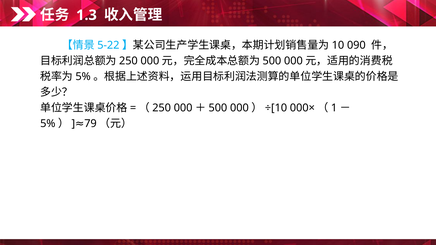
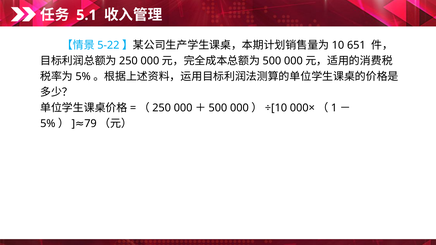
1.3: 1.3 -> 5.1
090: 090 -> 651
